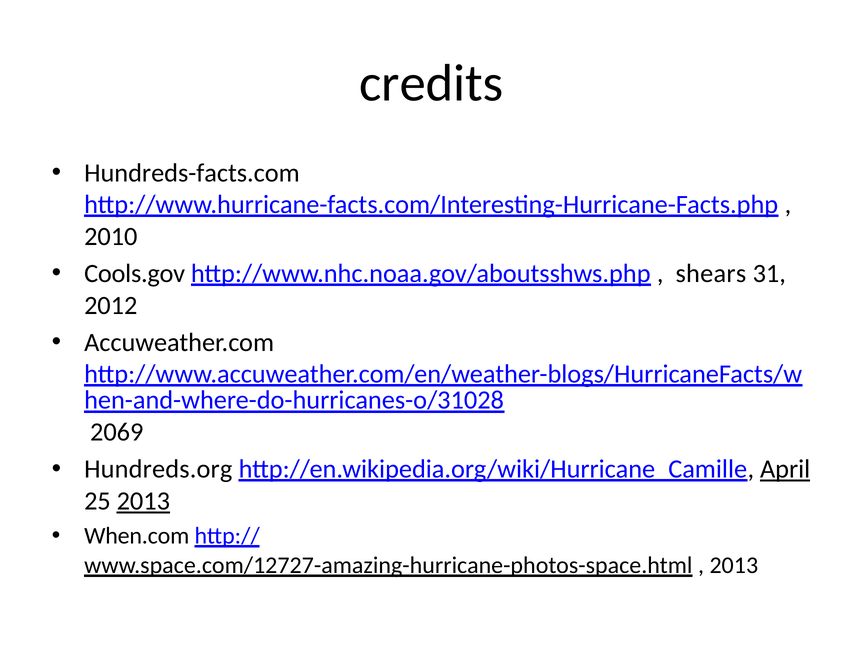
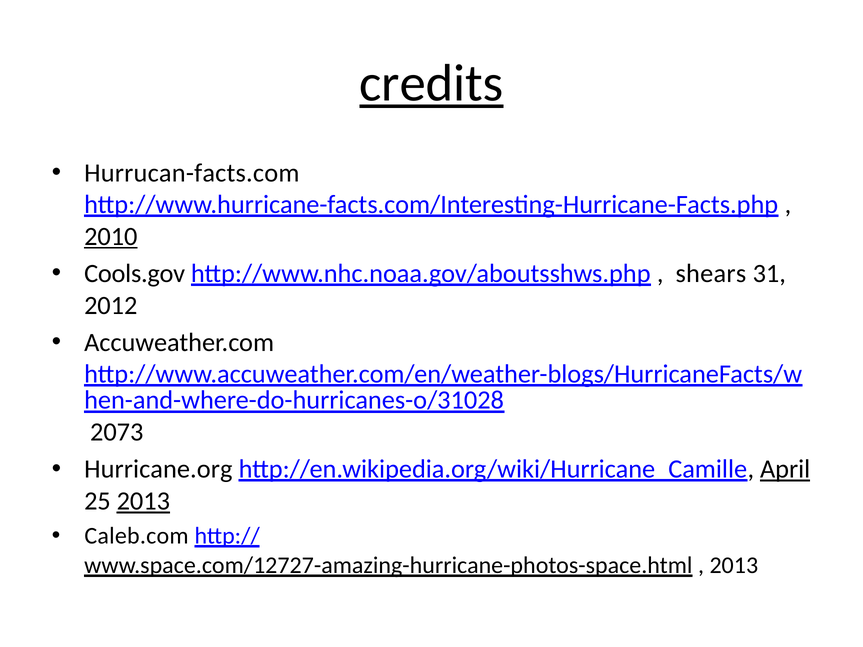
credits underline: none -> present
Hundreds-facts.com: Hundreds-facts.com -> Hurrucan-facts.com
2010 underline: none -> present
2069: 2069 -> 2073
Hundreds.org: Hundreds.org -> Hurricane.org
When.com: When.com -> Caleb.com
